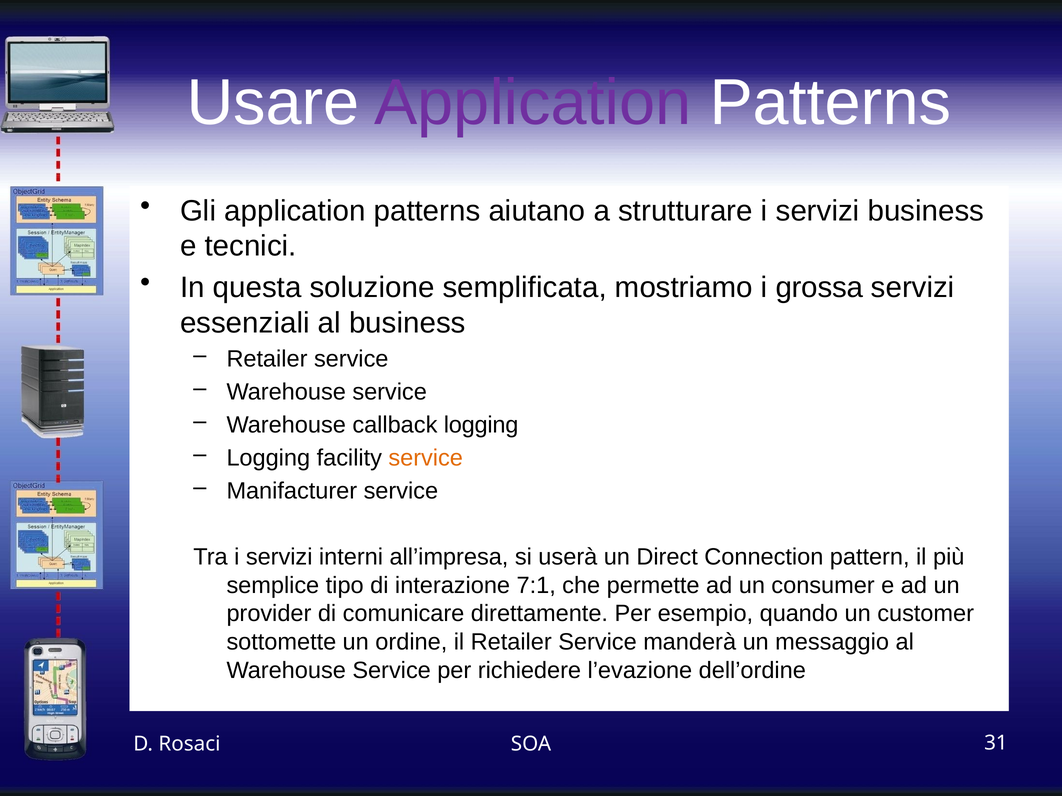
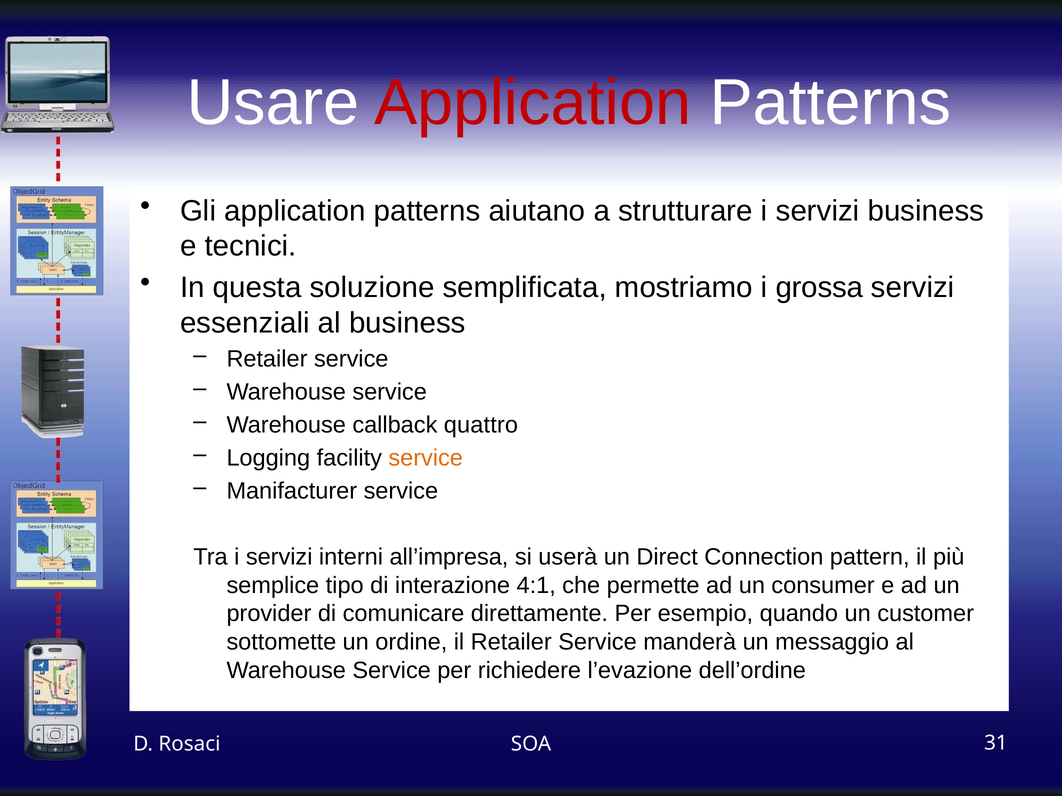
Application at (533, 103) colour: purple -> red
callback logging: logging -> quattro
7:1: 7:1 -> 4:1
